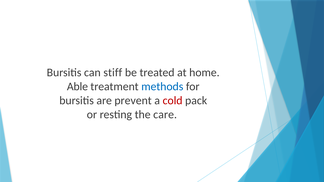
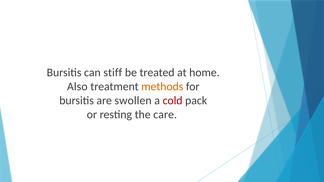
Able: Able -> Also
methods colour: blue -> orange
prevent: prevent -> swollen
